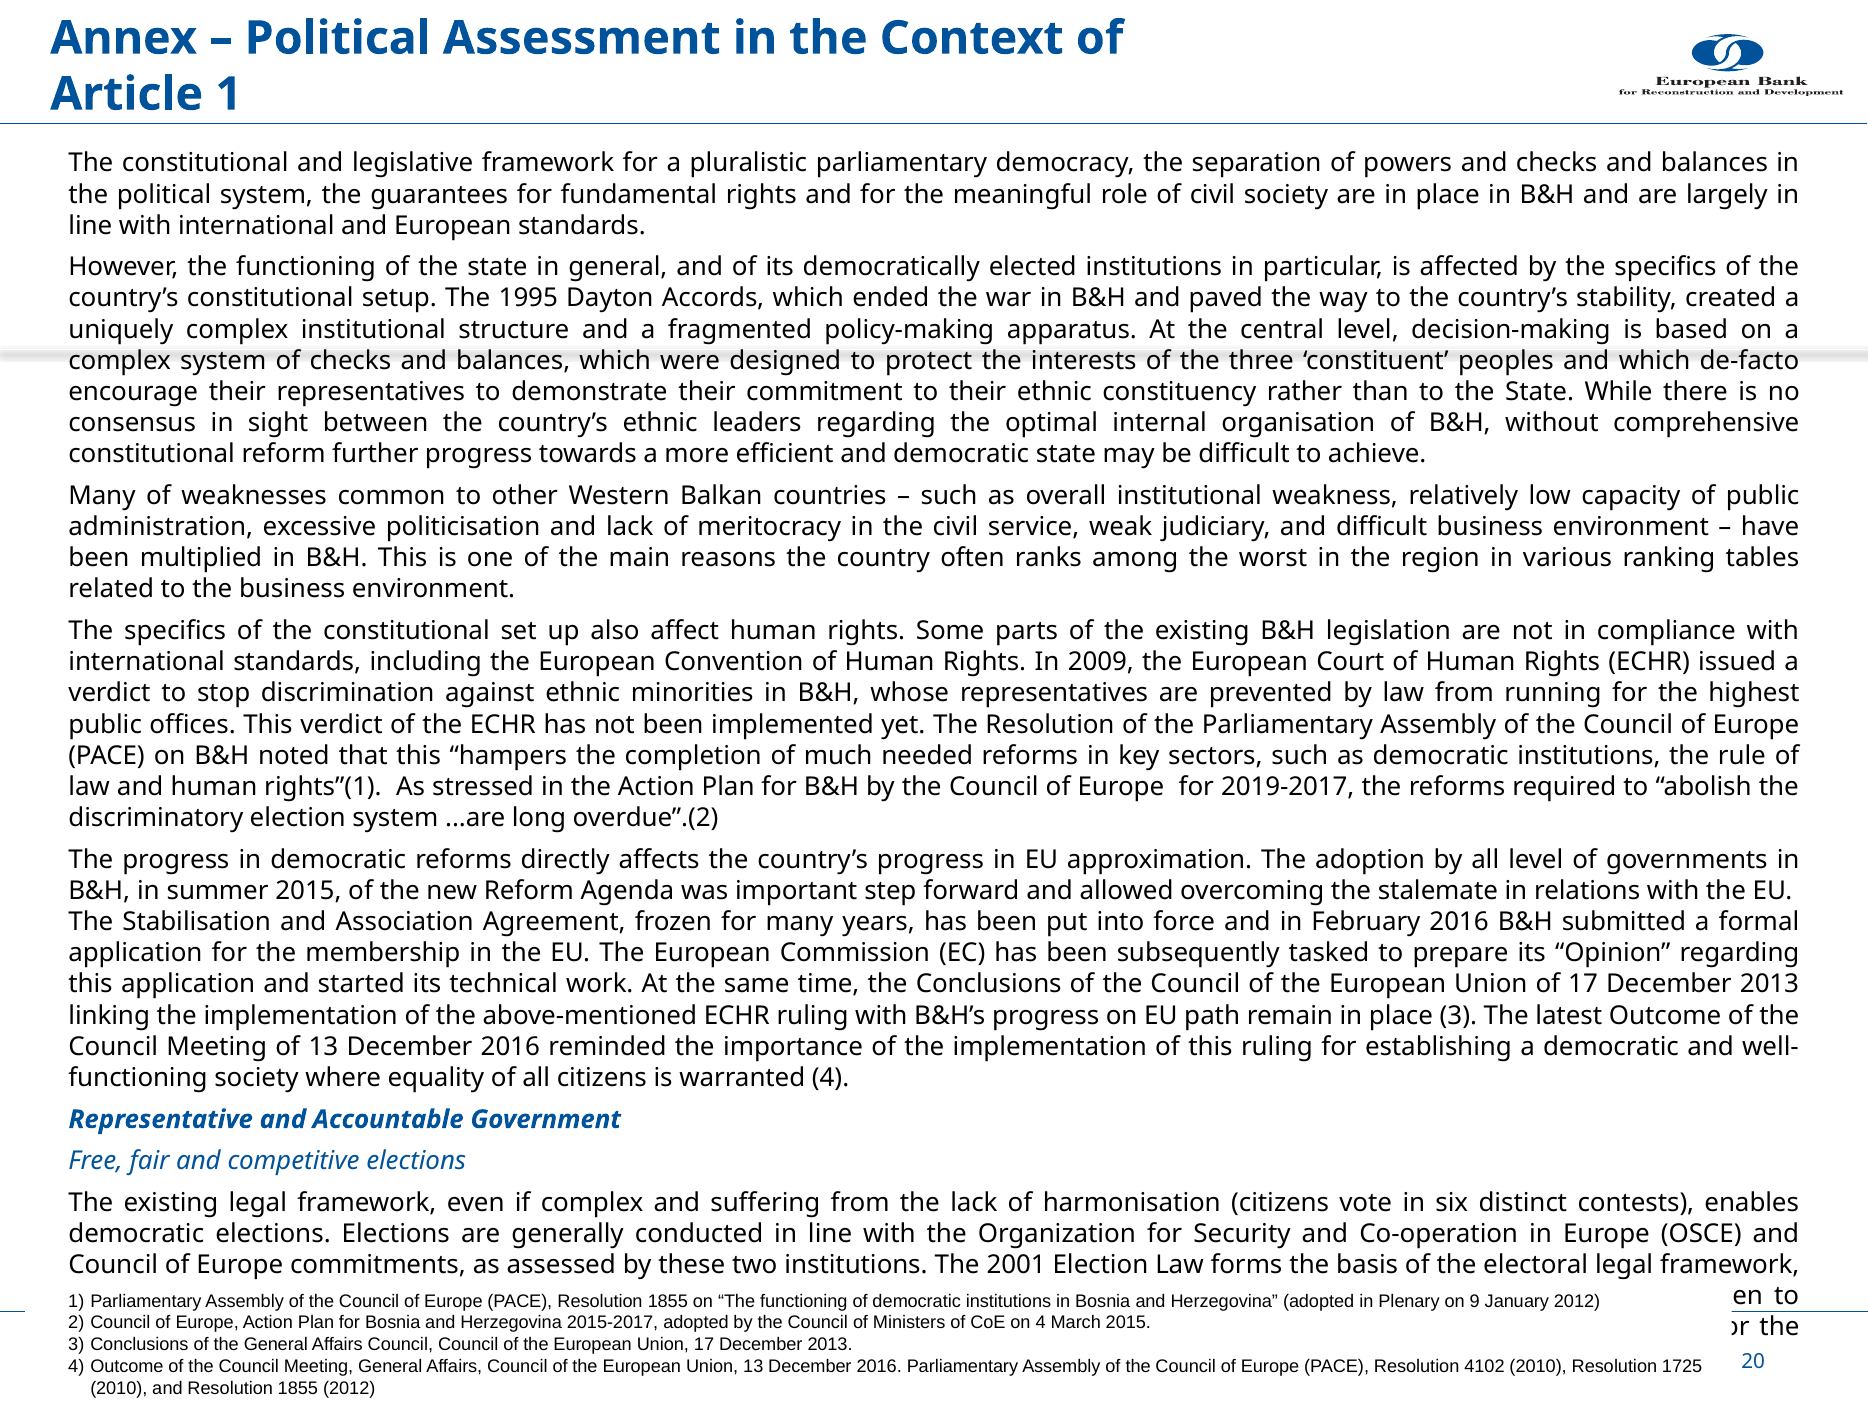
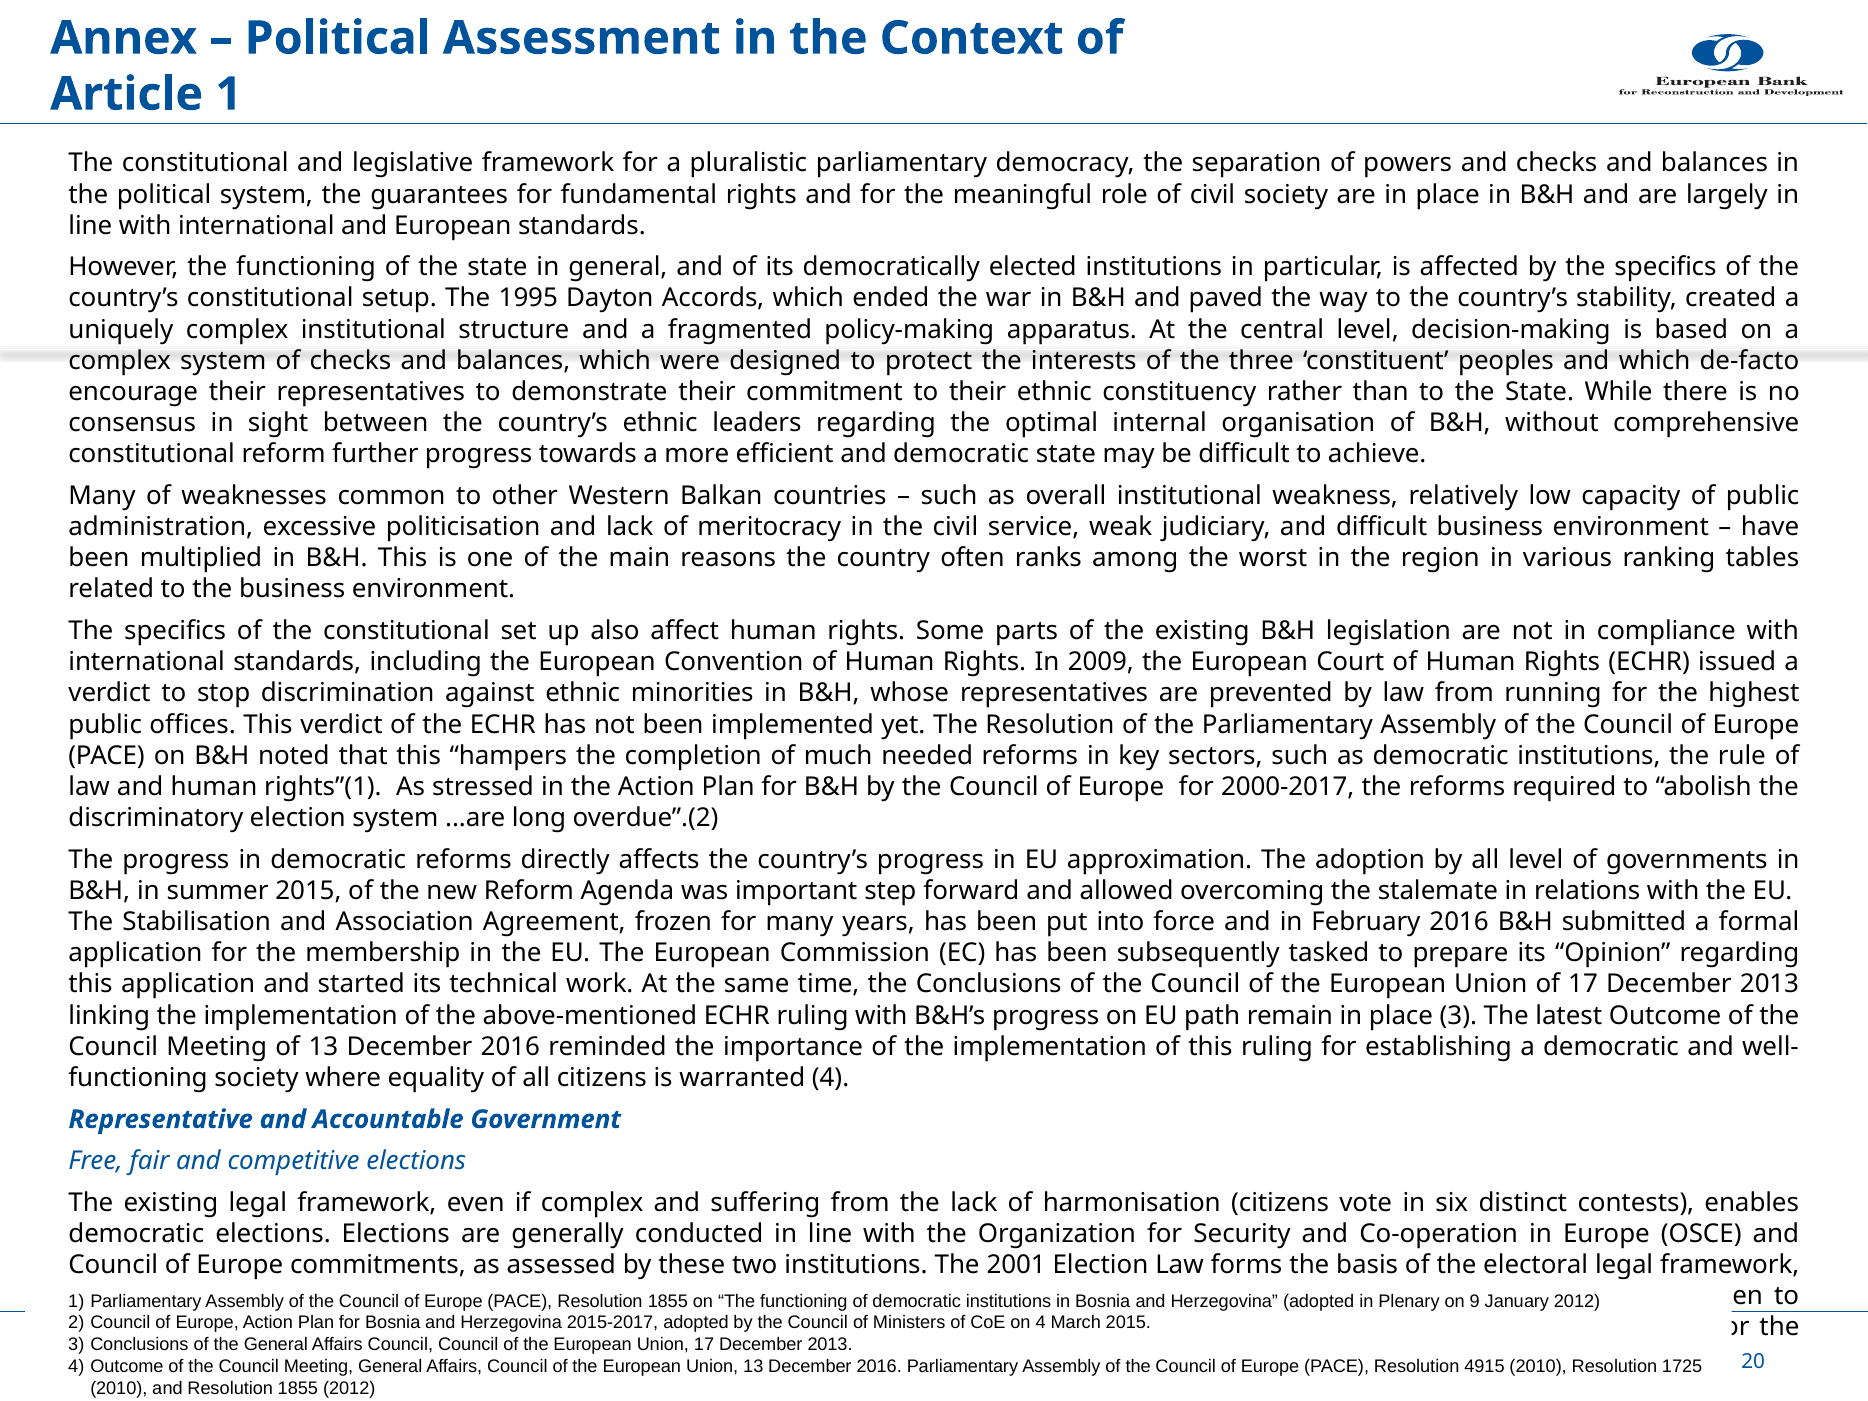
2019-2017: 2019-2017 -> 2000-2017
4102: 4102 -> 4915
